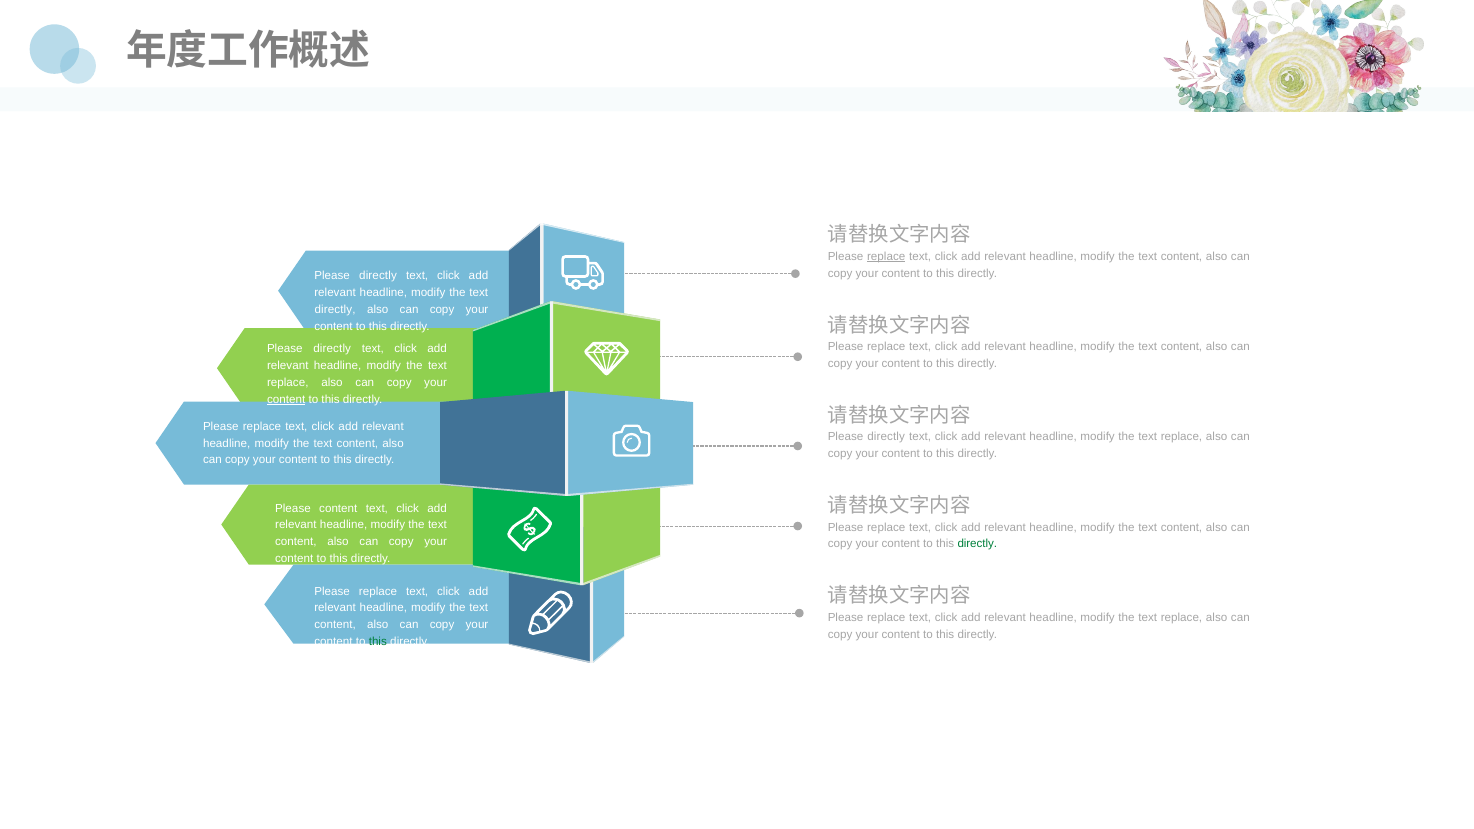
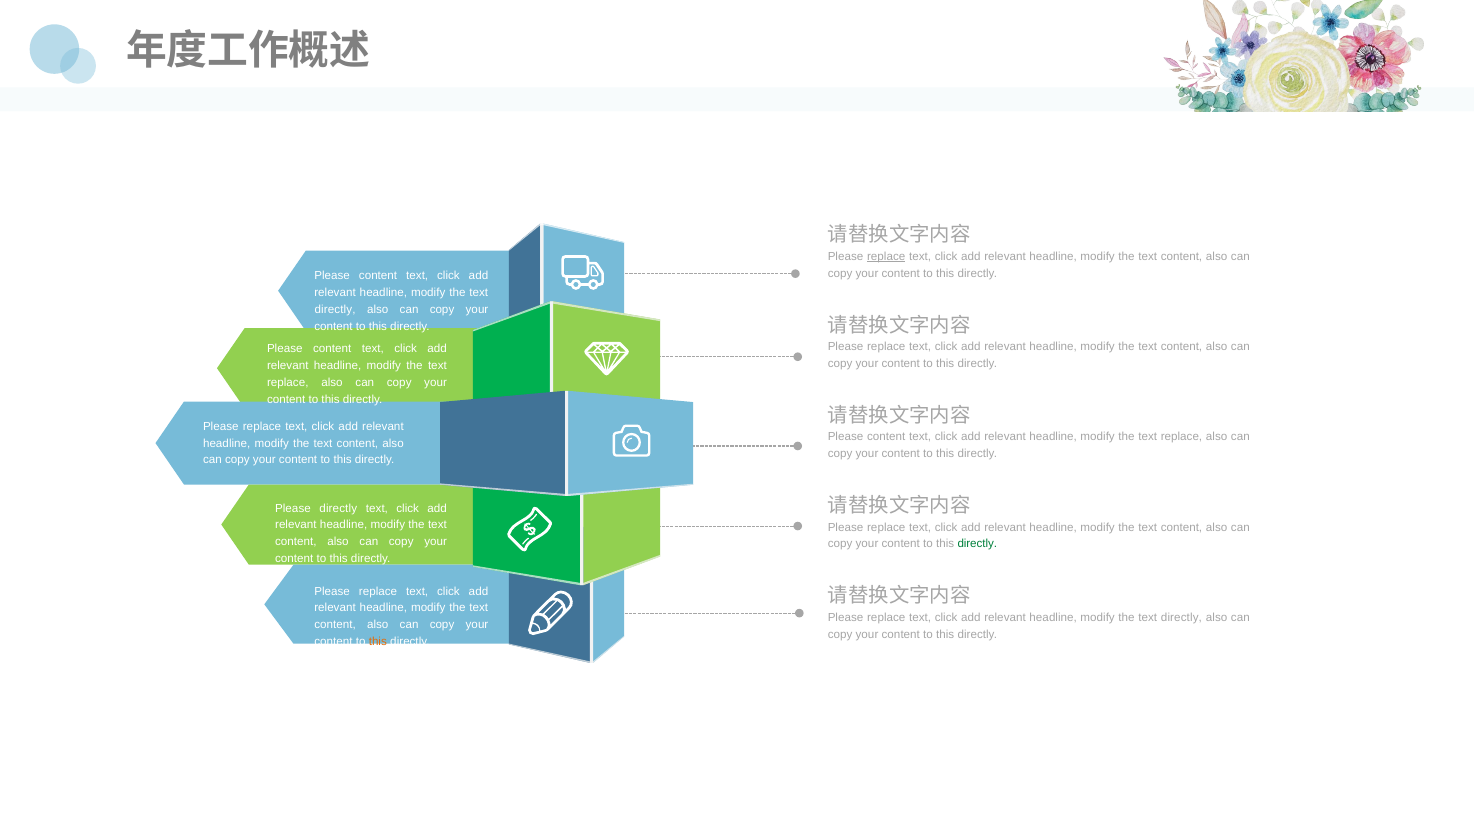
directly at (378, 276): directly -> content
directly at (332, 349): directly -> content
content at (286, 399) underline: present -> none
directly at (886, 437): directly -> content
Please content: content -> directly
replace at (1182, 618): replace -> directly
this at (378, 642) colour: green -> orange
